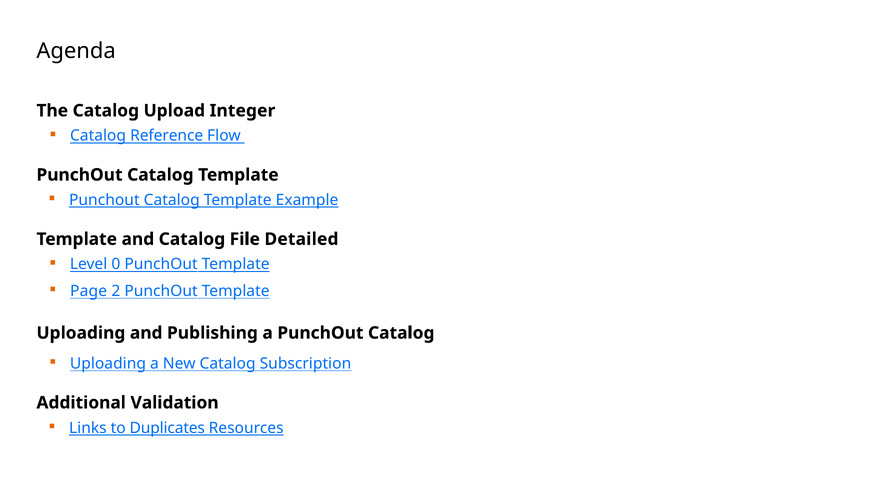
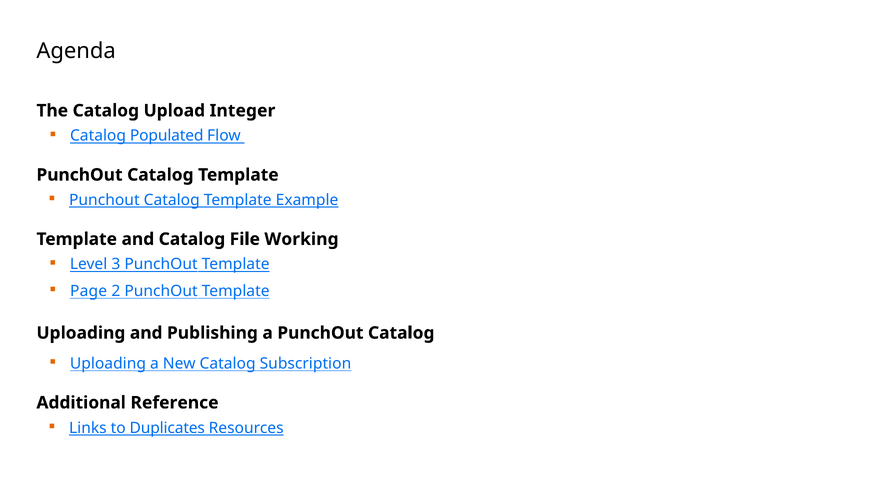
Reference: Reference -> Populated
Detailed: Detailed -> Working
0: 0 -> 3
Validation: Validation -> Reference
